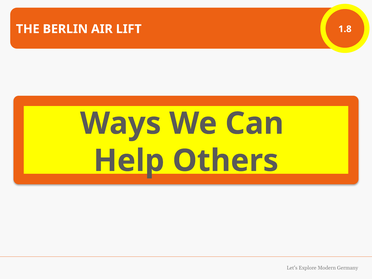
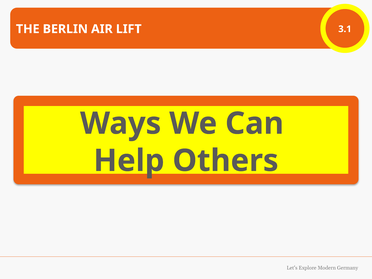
1.8: 1.8 -> 3.1
